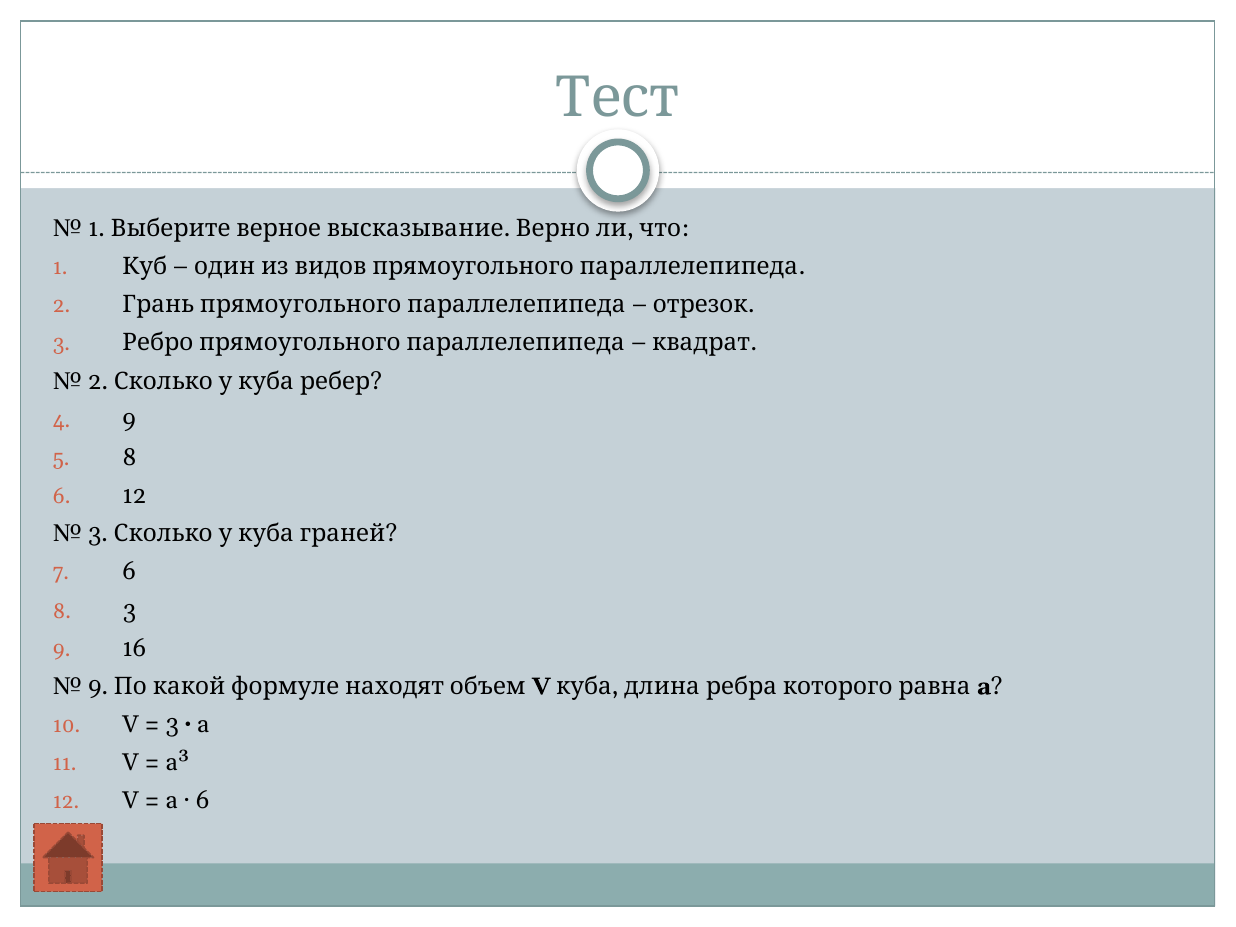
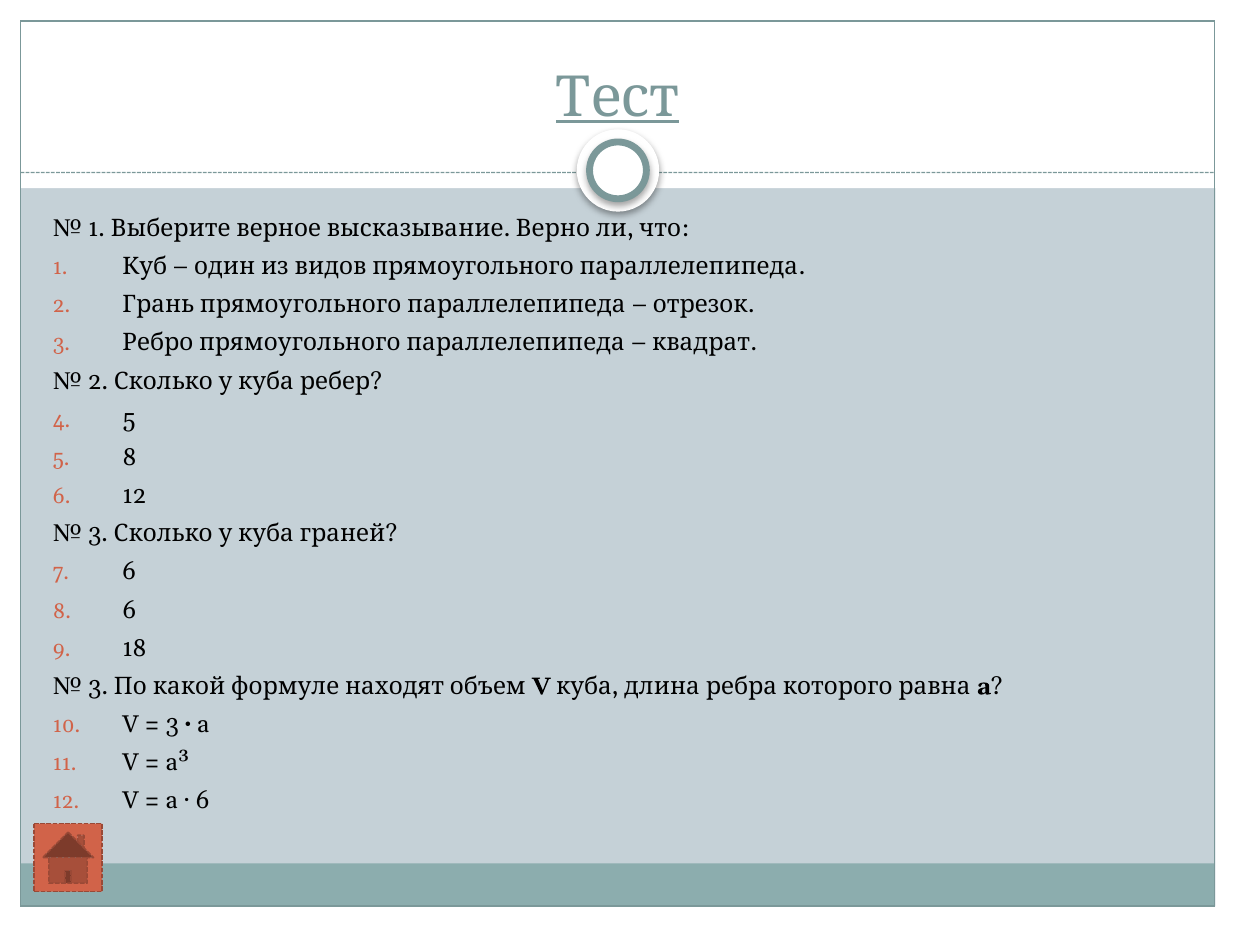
Тест underline: none -> present
4 9: 9 -> 5
3 at (130, 610): 3 -> 6
16: 16 -> 18
9 at (98, 686): 9 -> 3
